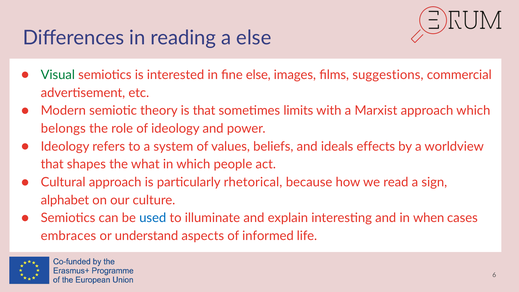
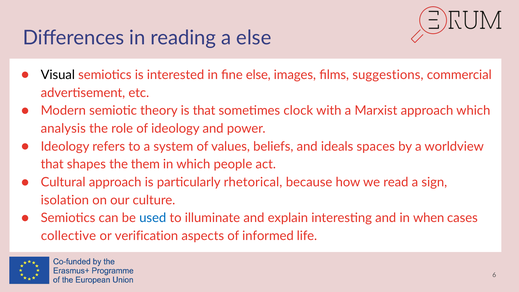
Visual colour: green -> black
limits: limits -> clock
belongs: belongs -> analysis
effects: effects -> spaces
what: what -> them
alphabet: alphabet -> isolation
embraces: embraces -> collective
understand: understand -> verification
